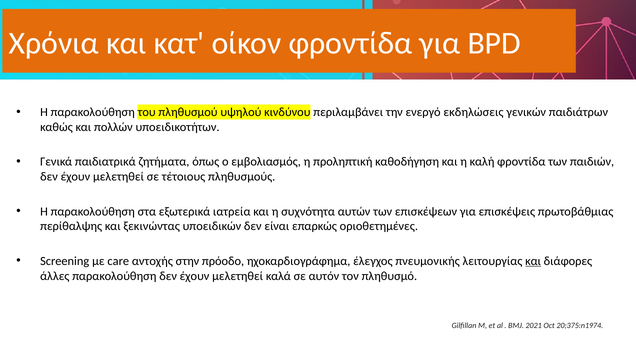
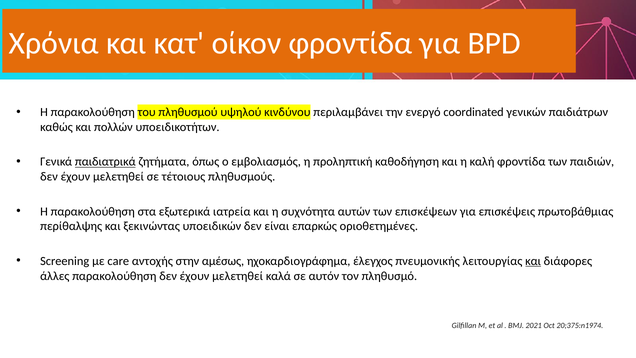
εκδηλώσεις: εκδηλώσεις -> coordinated
παιδιατρικά underline: none -> present
πρόοδο: πρόοδο -> αμέσως
